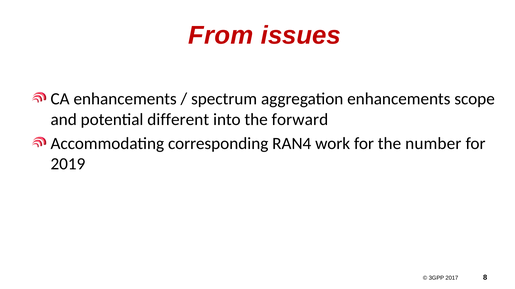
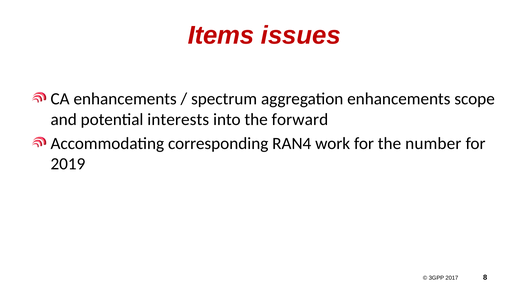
From: From -> Items
different: different -> interests
